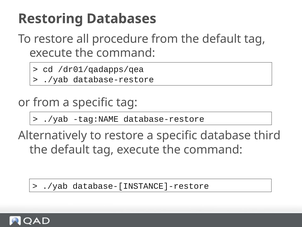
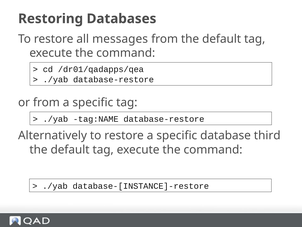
procedure: procedure -> messages
